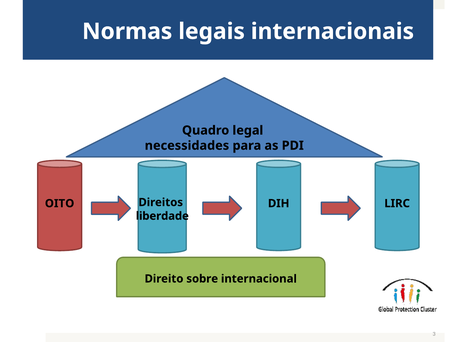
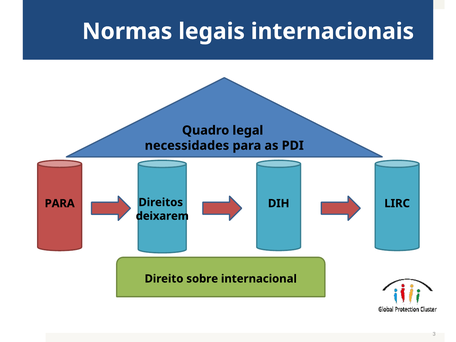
OITO at (60, 203): OITO -> PARA
liberdade: liberdade -> deixarem
